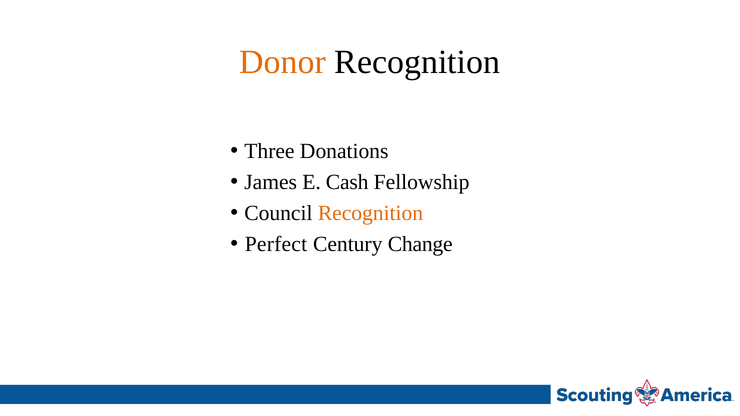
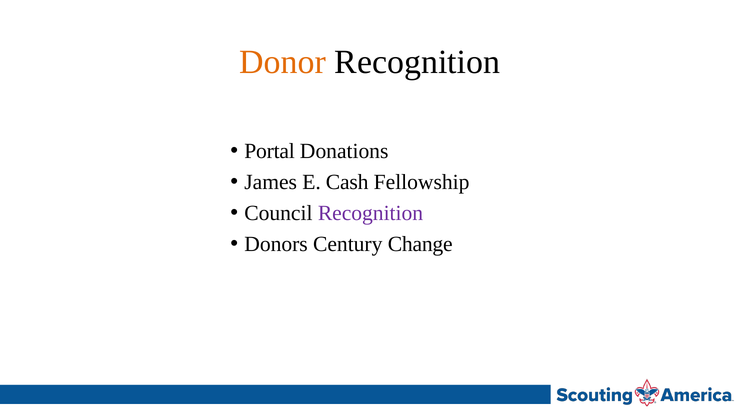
Three: Three -> Portal
Recognition at (370, 213) colour: orange -> purple
Perfect: Perfect -> Donors
